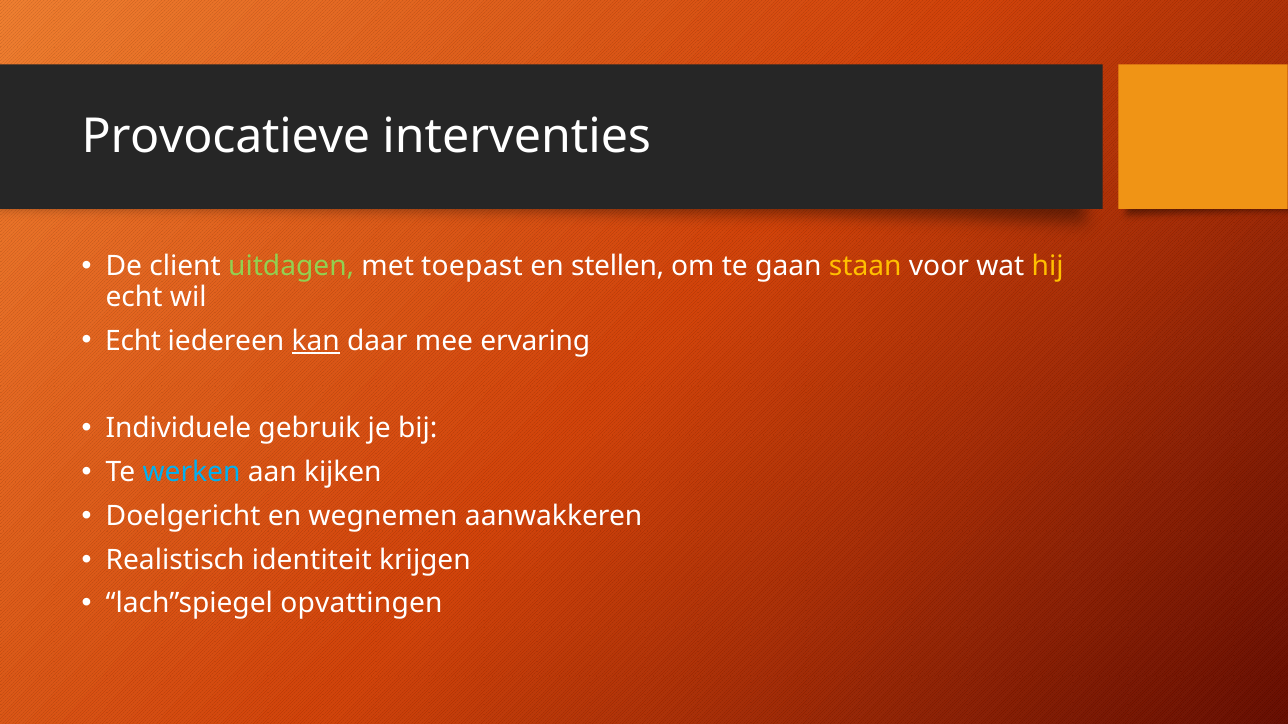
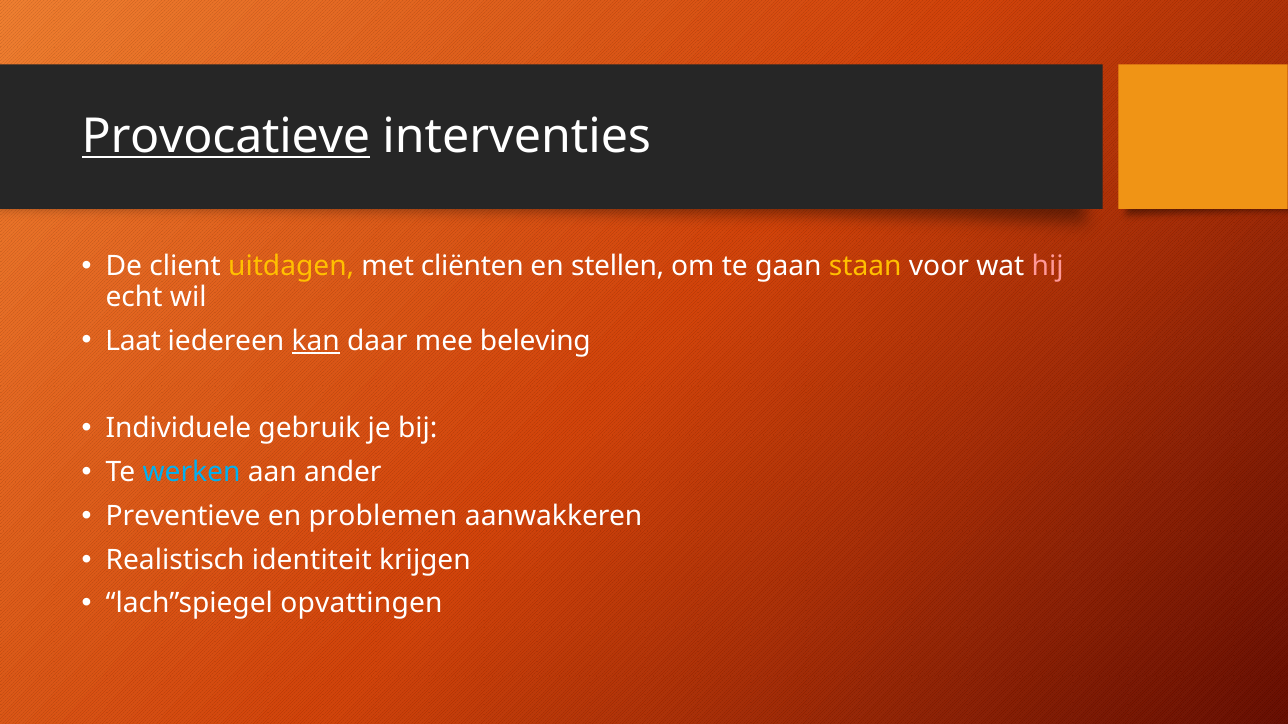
Provocatieve underline: none -> present
uitdagen colour: light green -> yellow
toepast: toepast -> cliënten
hij colour: yellow -> pink
Echt at (133, 341): Echt -> Laat
ervaring: ervaring -> beleving
kijken: kijken -> ander
Doelgericht: Doelgericht -> Preventieve
wegnemen: wegnemen -> problemen
